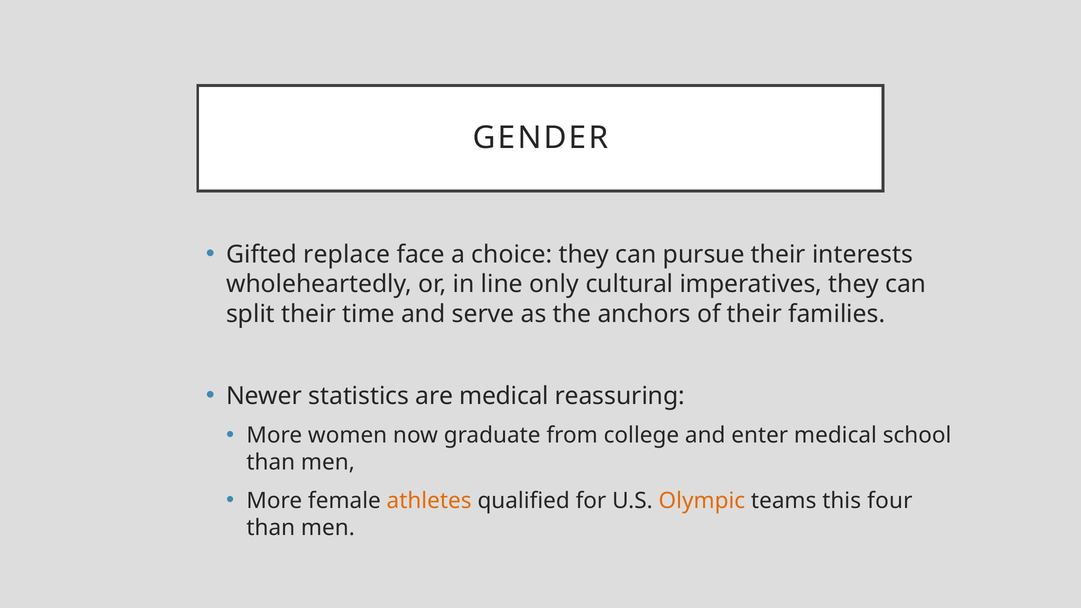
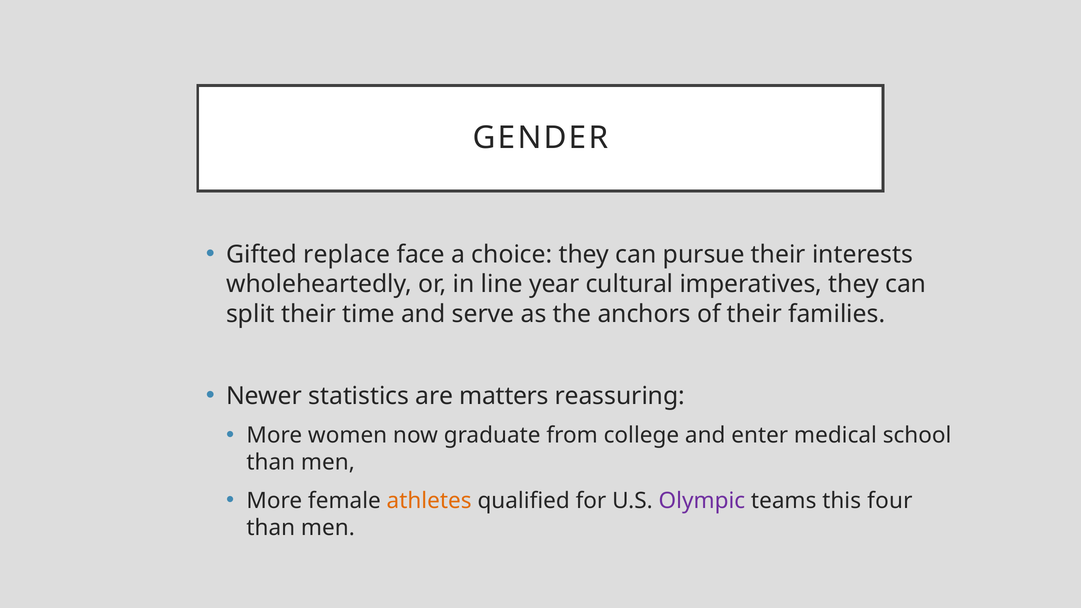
only: only -> year
are medical: medical -> matters
Olympic colour: orange -> purple
